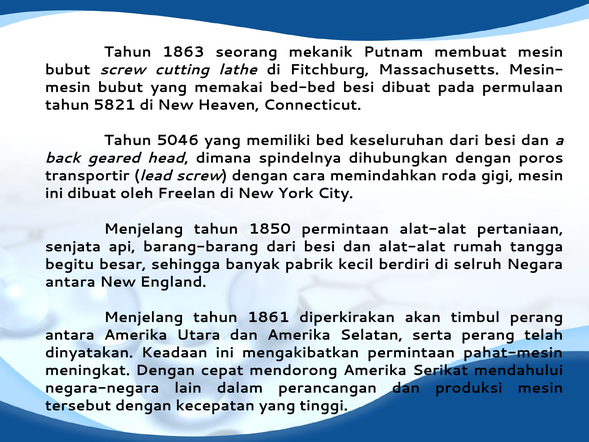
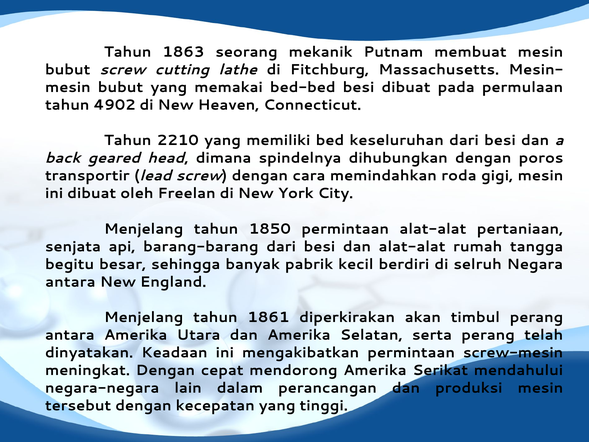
5821: 5821 -> 4902
5046: 5046 -> 2210
pahat-mesin: pahat-mesin -> screw-mesin
